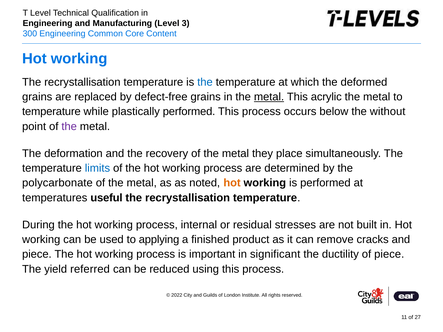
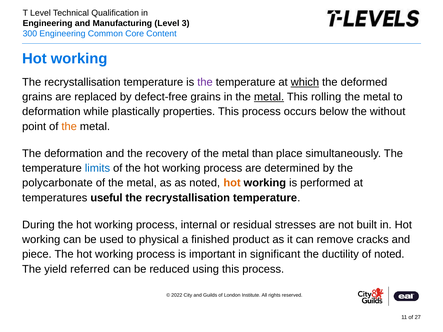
the at (205, 82) colour: blue -> purple
which underline: none -> present
acrylic: acrylic -> rolling
temperature at (51, 112): temperature -> deformation
plastically performed: performed -> properties
the at (69, 126) colour: purple -> orange
they: they -> than
applying: applying -> physical
of piece: piece -> noted
